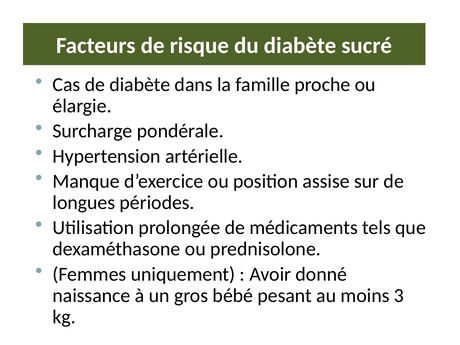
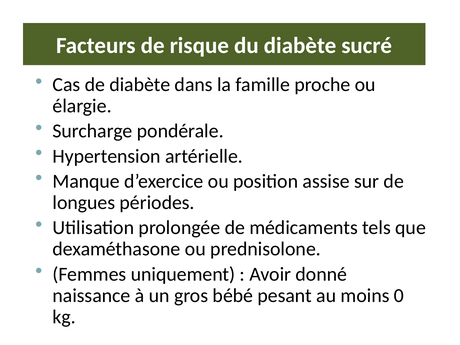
3: 3 -> 0
